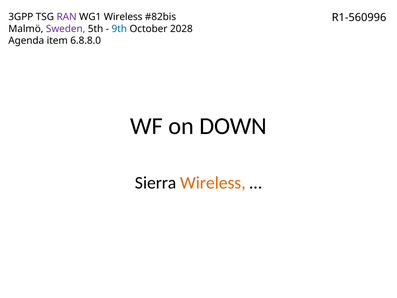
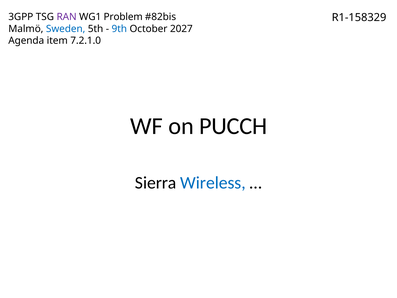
WG1 Wireless: Wireless -> Problem
R1-560996: R1-560996 -> R1-158329
Sweden colour: purple -> blue
2028: 2028 -> 2027
6.8.8.0: 6.8.8.0 -> 7.2.1.0
DOWN: DOWN -> PUCCH
Wireless at (213, 183) colour: orange -> blue
